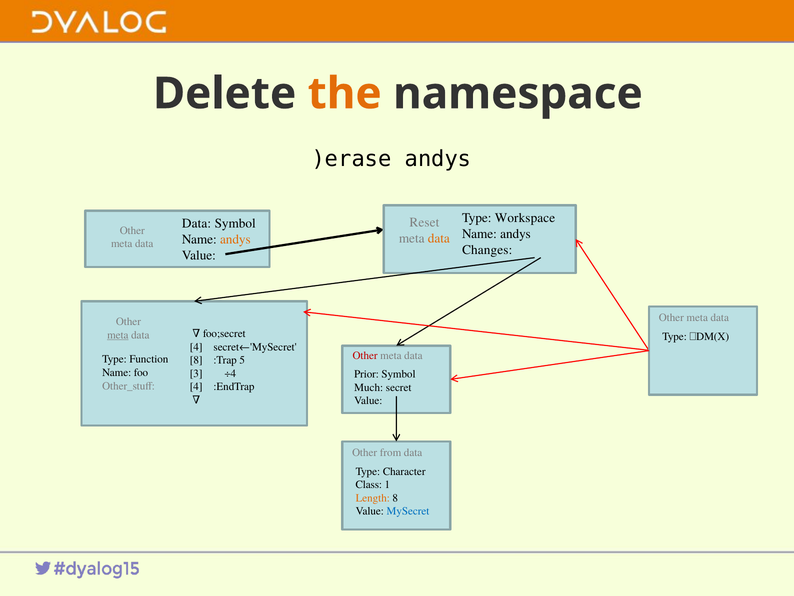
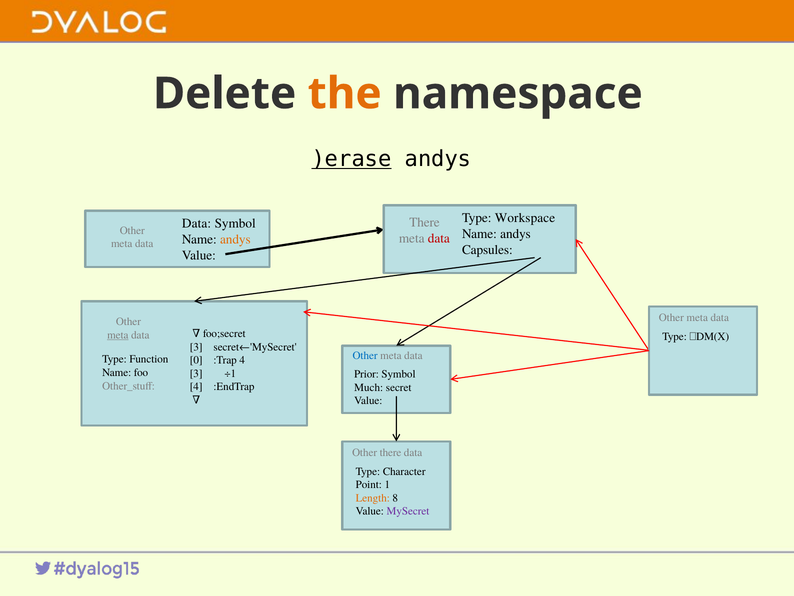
)erase underline: none -> present
Reset at (424, 222): Reset -> There
data at (439, 238) colour: orange -> red
Changes: Changes -> Capsules
4 at (196, 347): 4 -> 3
Other at (365, 355) colour: red -> blue
8 at (196, 360): 8 -> 0
:Trap 5: 5 -> 4
÷4: ÷4 -> ÷1
Other from: from -> there
Class: Class -> Point
MySecret colour: blue -> purple
